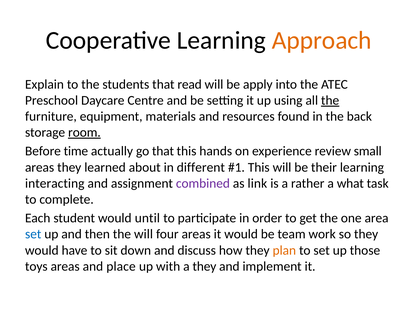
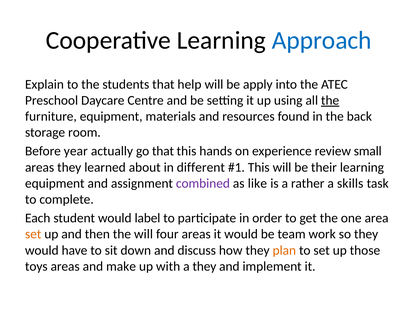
Approach colour: orange -> blue
read: read -> help
room underline: present -> none
time: time -> year
interacting at (55, 183): interacting -> equipment
link: link -> like
what: what -> skills
until: until -> label
set at (33, 234) colour: blue -> orange
place: place -> make
